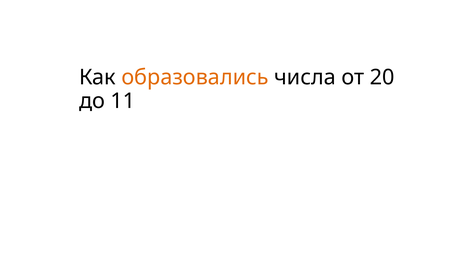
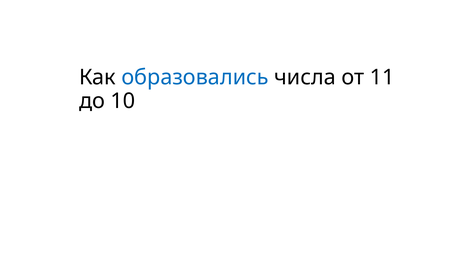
образовались colour: orange -> blue
20: 20 -> 11
11: 11 -> 10
